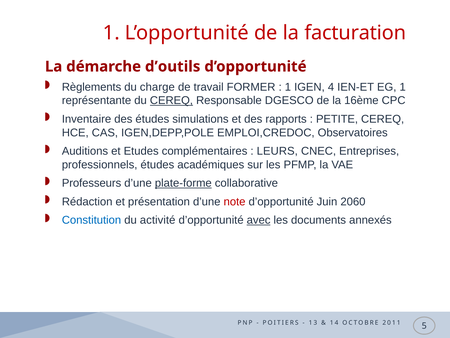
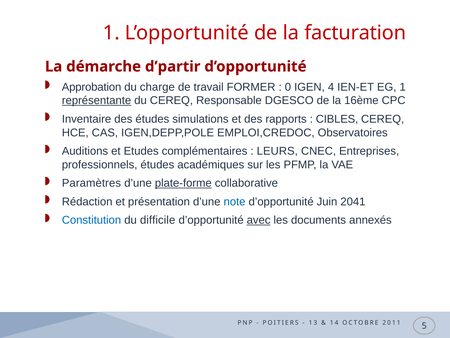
d’outils: d’outils -> d’partir
Règlements: Règlements -> Approbation
1 at (288, 87): 1 -> 0
représentante underline: none -> present
CEREQ at (171, 100) underline: present -> none
PETITE: PETITE -> CIBLES
Professeurs: Professeurs -> Paramètres
note colour: red -> blue
2060: 2060 -> 2041
activité: activité -> difficile
